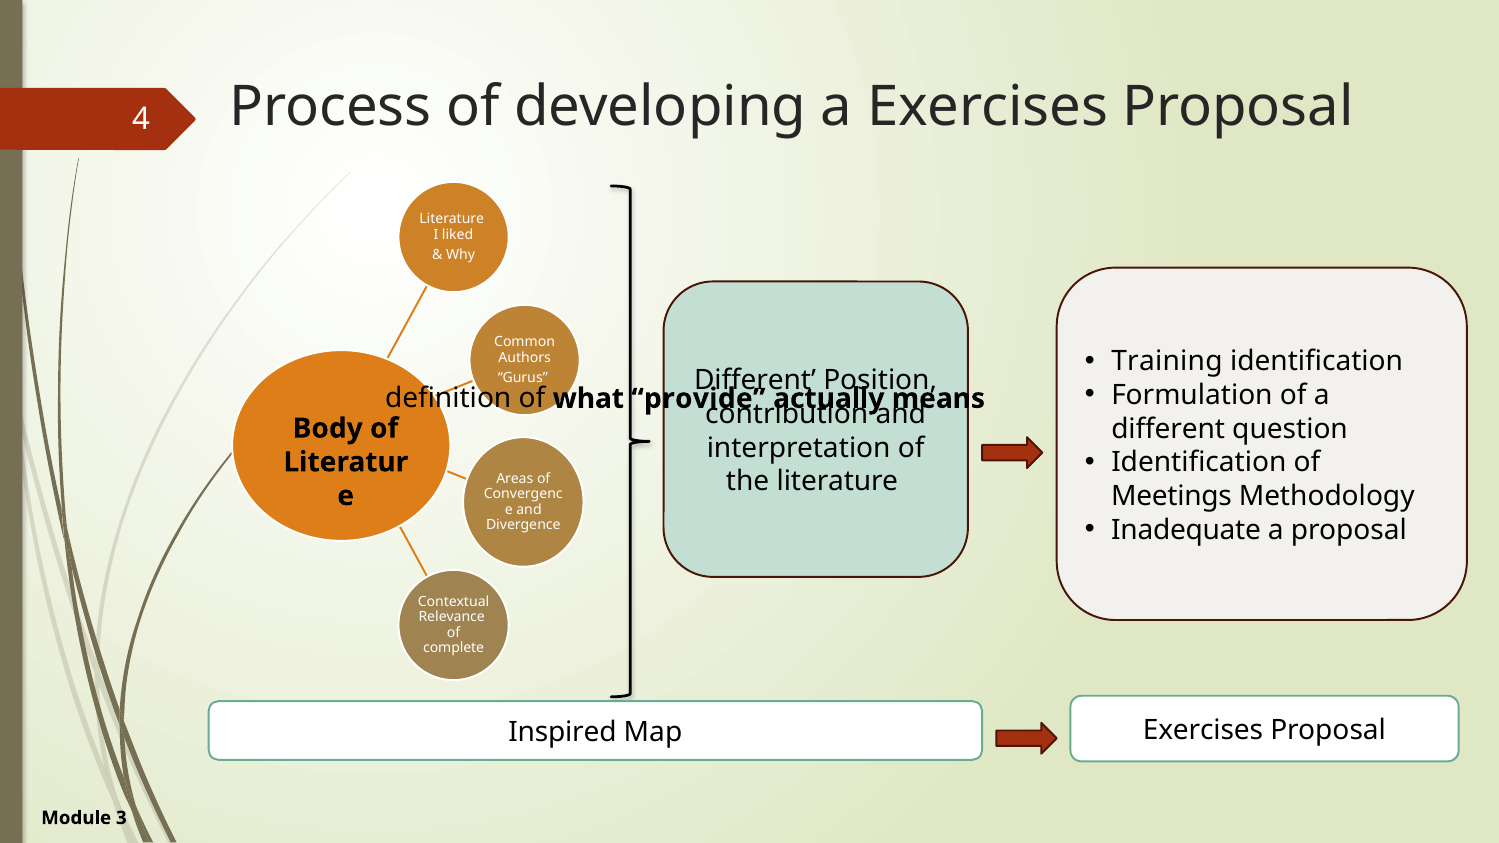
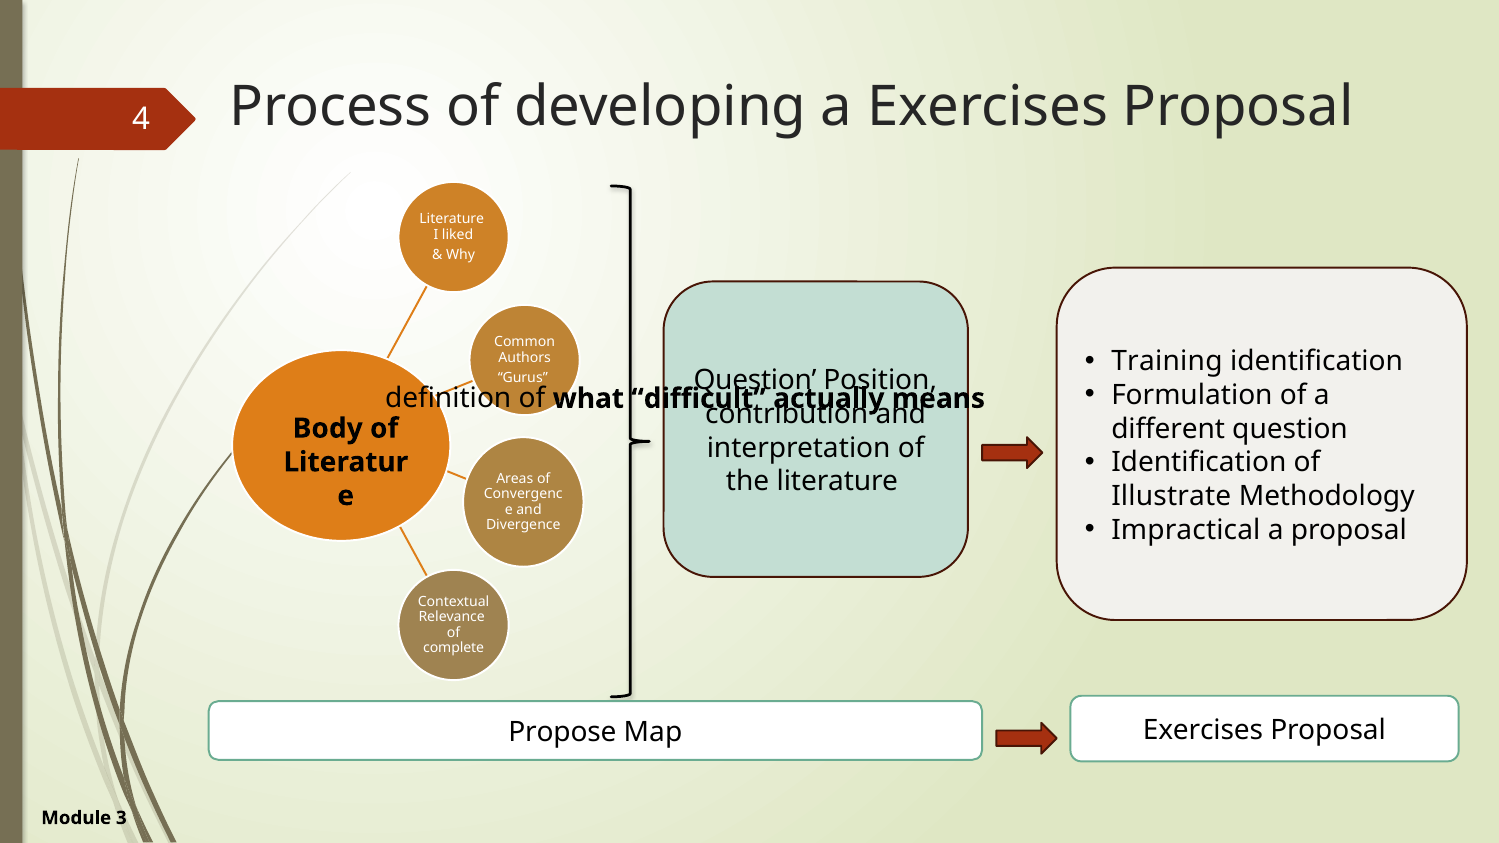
Different at (755, 381): Different -> Question
provide: provide -> difficult
Meetings: Meetings -> Illustrate
Inadequate: Inadequate -> Impractical
Inspired: Inspired -> Propose
